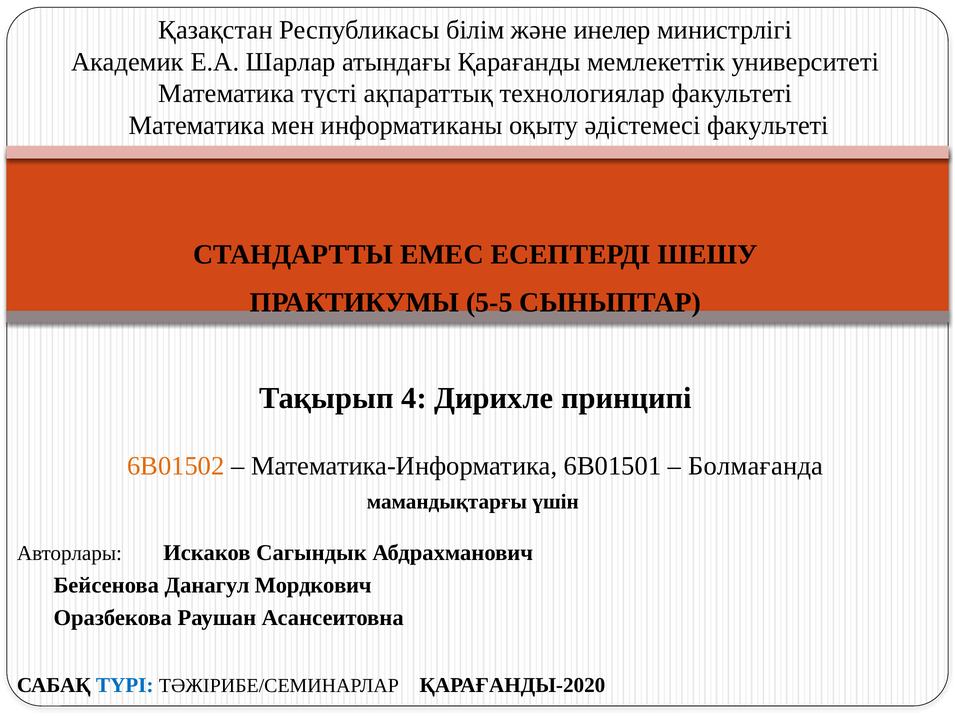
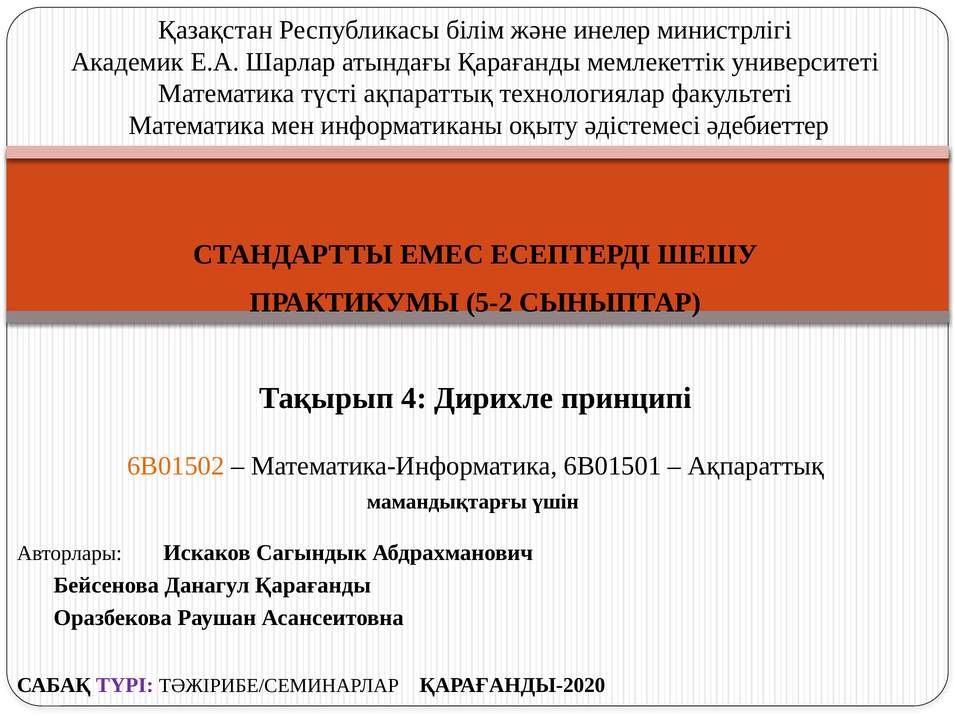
әдістемесі факультеті: факультеті -> әдебиеттер
5-5: 5-5 -> 5-2
Болмағанда at (756, 466): Болмағанда -> Ақпараттық
Данагул Мордкович: Мордкович -> Қарағанды
ТҮРІ colour: blue -> purple
